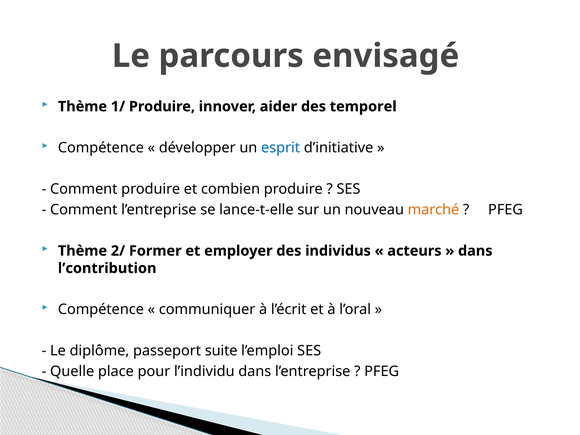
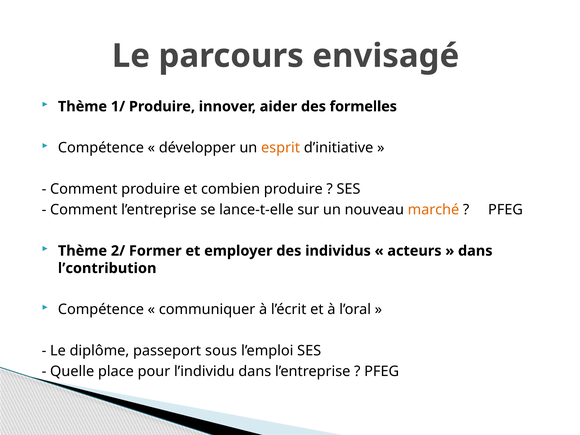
temporel: temporel -> formelles
esprit colour: blue -> orange
suite: suite -> sous
